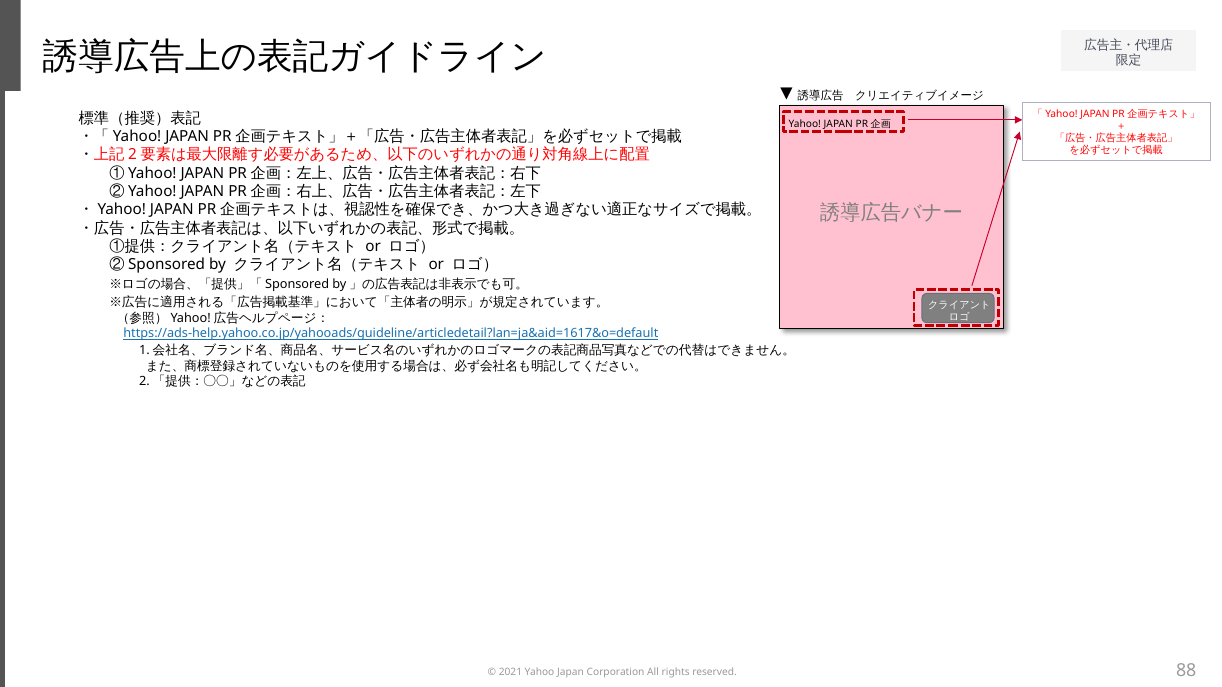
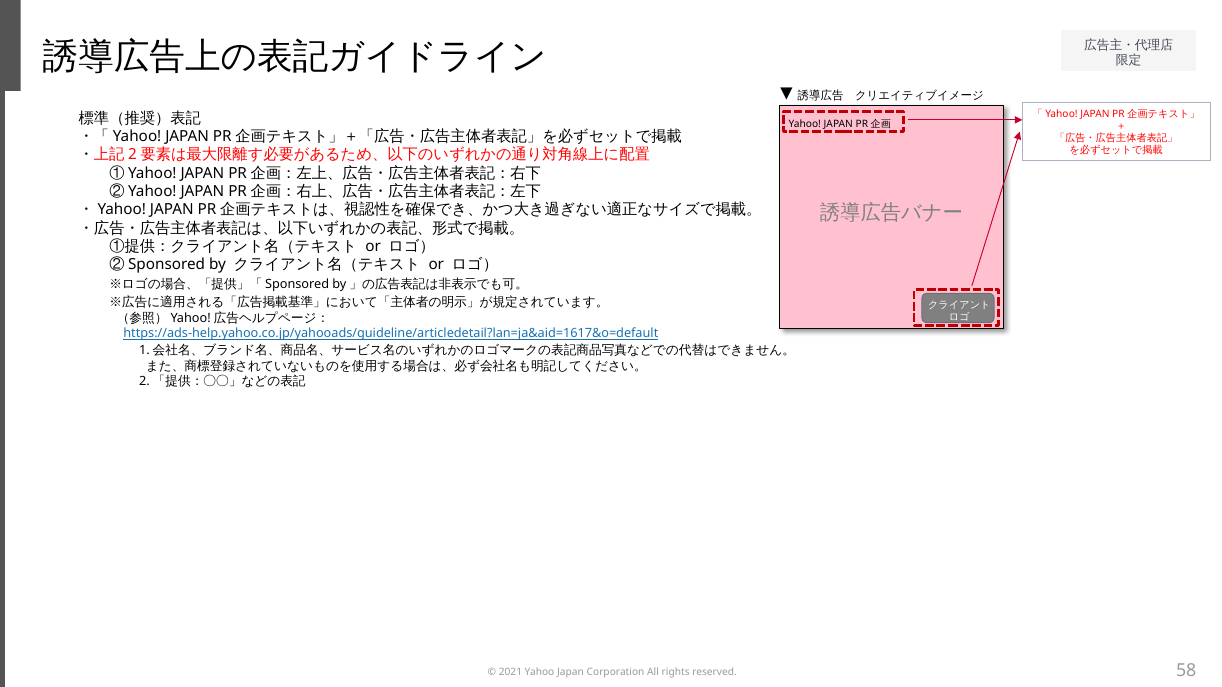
88: 88 -> 58
